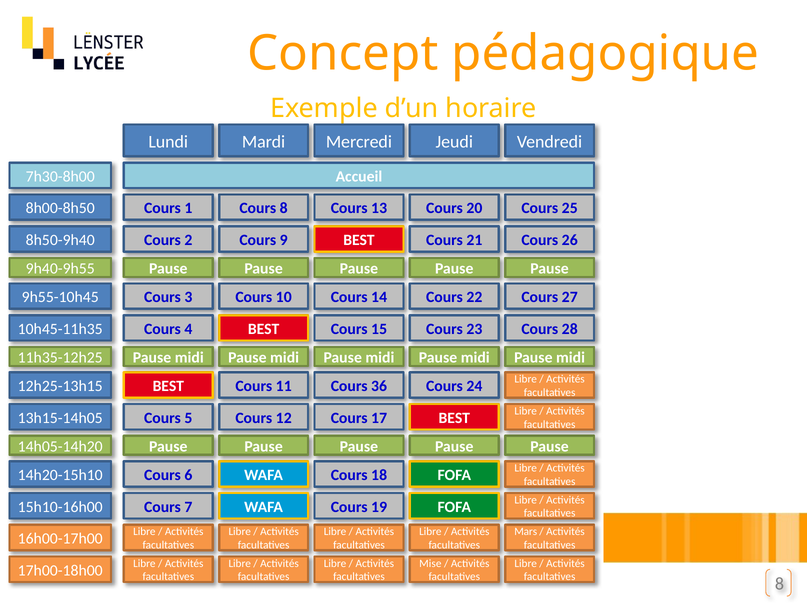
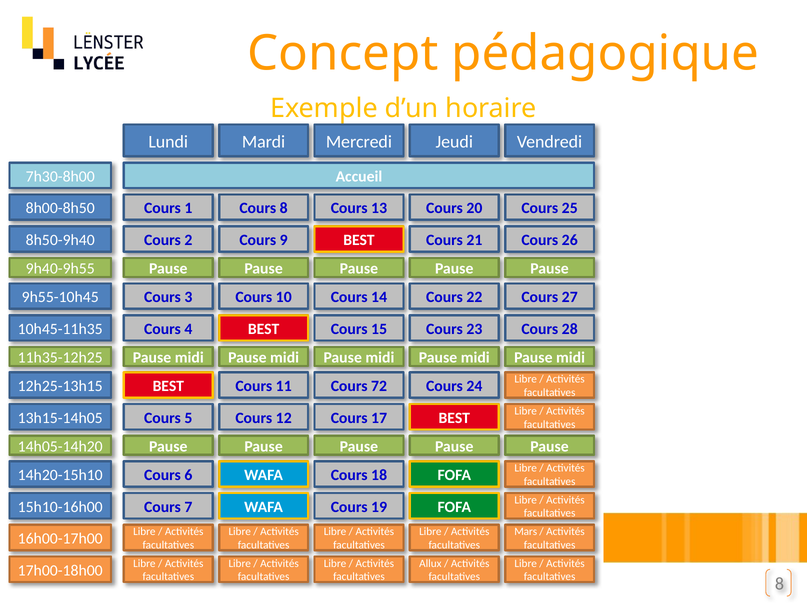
36: 36 -> 72
Mise: Mise -> Allux
